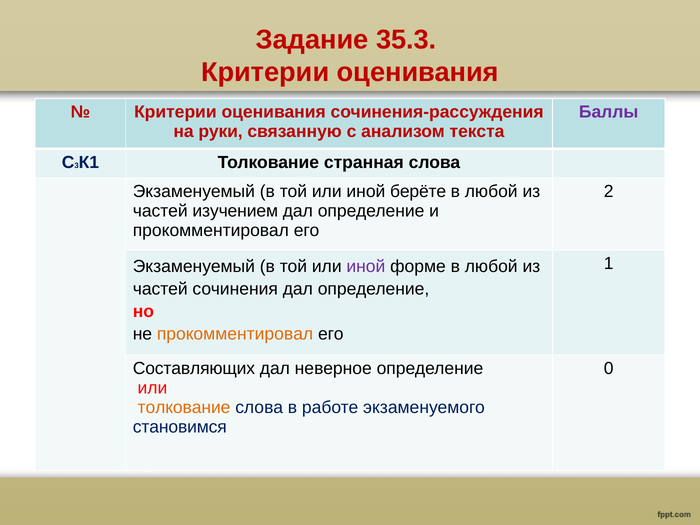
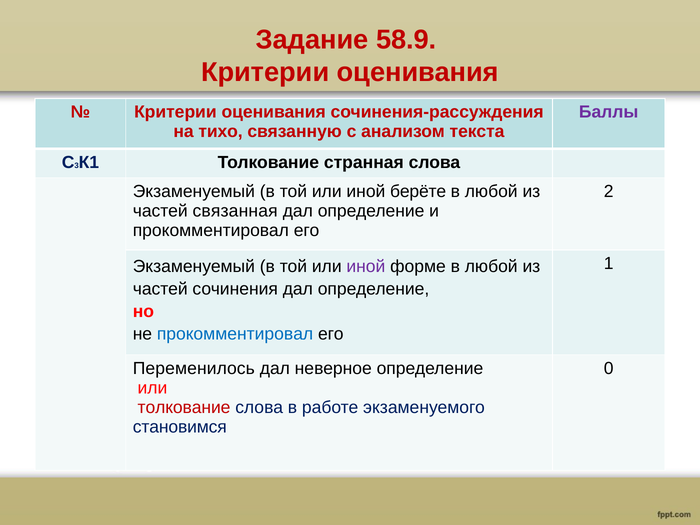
35.3: 35.3 -> 58.9
руки: руки -> тихо
изучением: изучением -> связанная
прокомментировал at (235, 334) colour: orange -> blue
Составляющих: Составляющих -> Переменилось
толкование at (184, 408) colour: orange -> red
